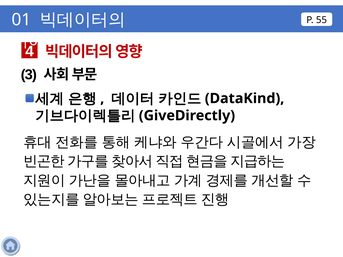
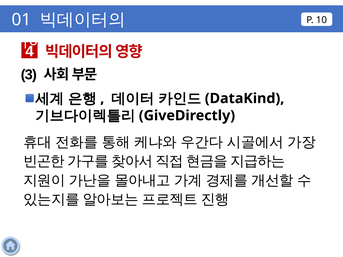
55: 55 -> 10
